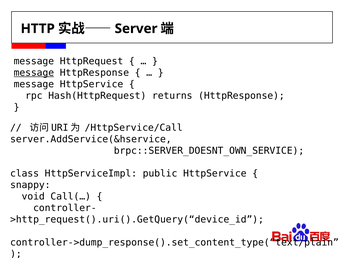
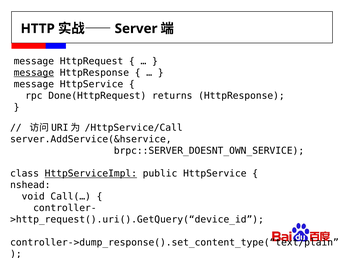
Hash(HttpRequest: Hash(HttpRequest -> Done(HttpRequest
HttpServiceImpl underline: none -> present
snappy: snappy -> nshead
